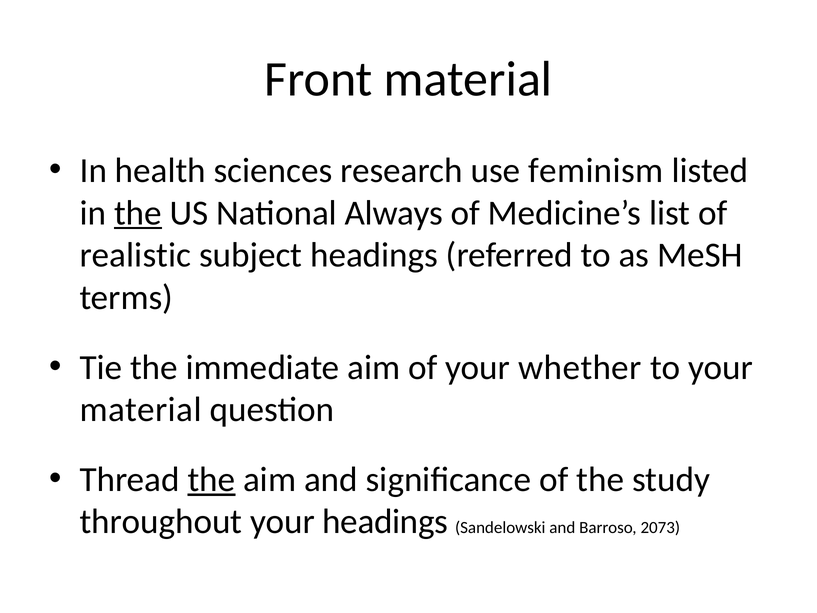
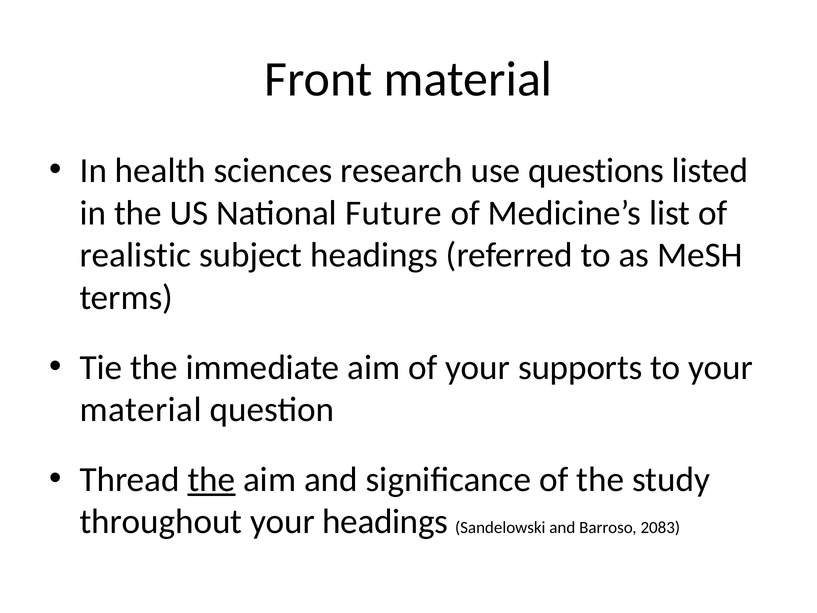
feminism: feminism -> questions
the at (138, 213) underline: present -> none
Always: Always -> Future
whether: whether -> supports
2073: 2073 -> 2083
